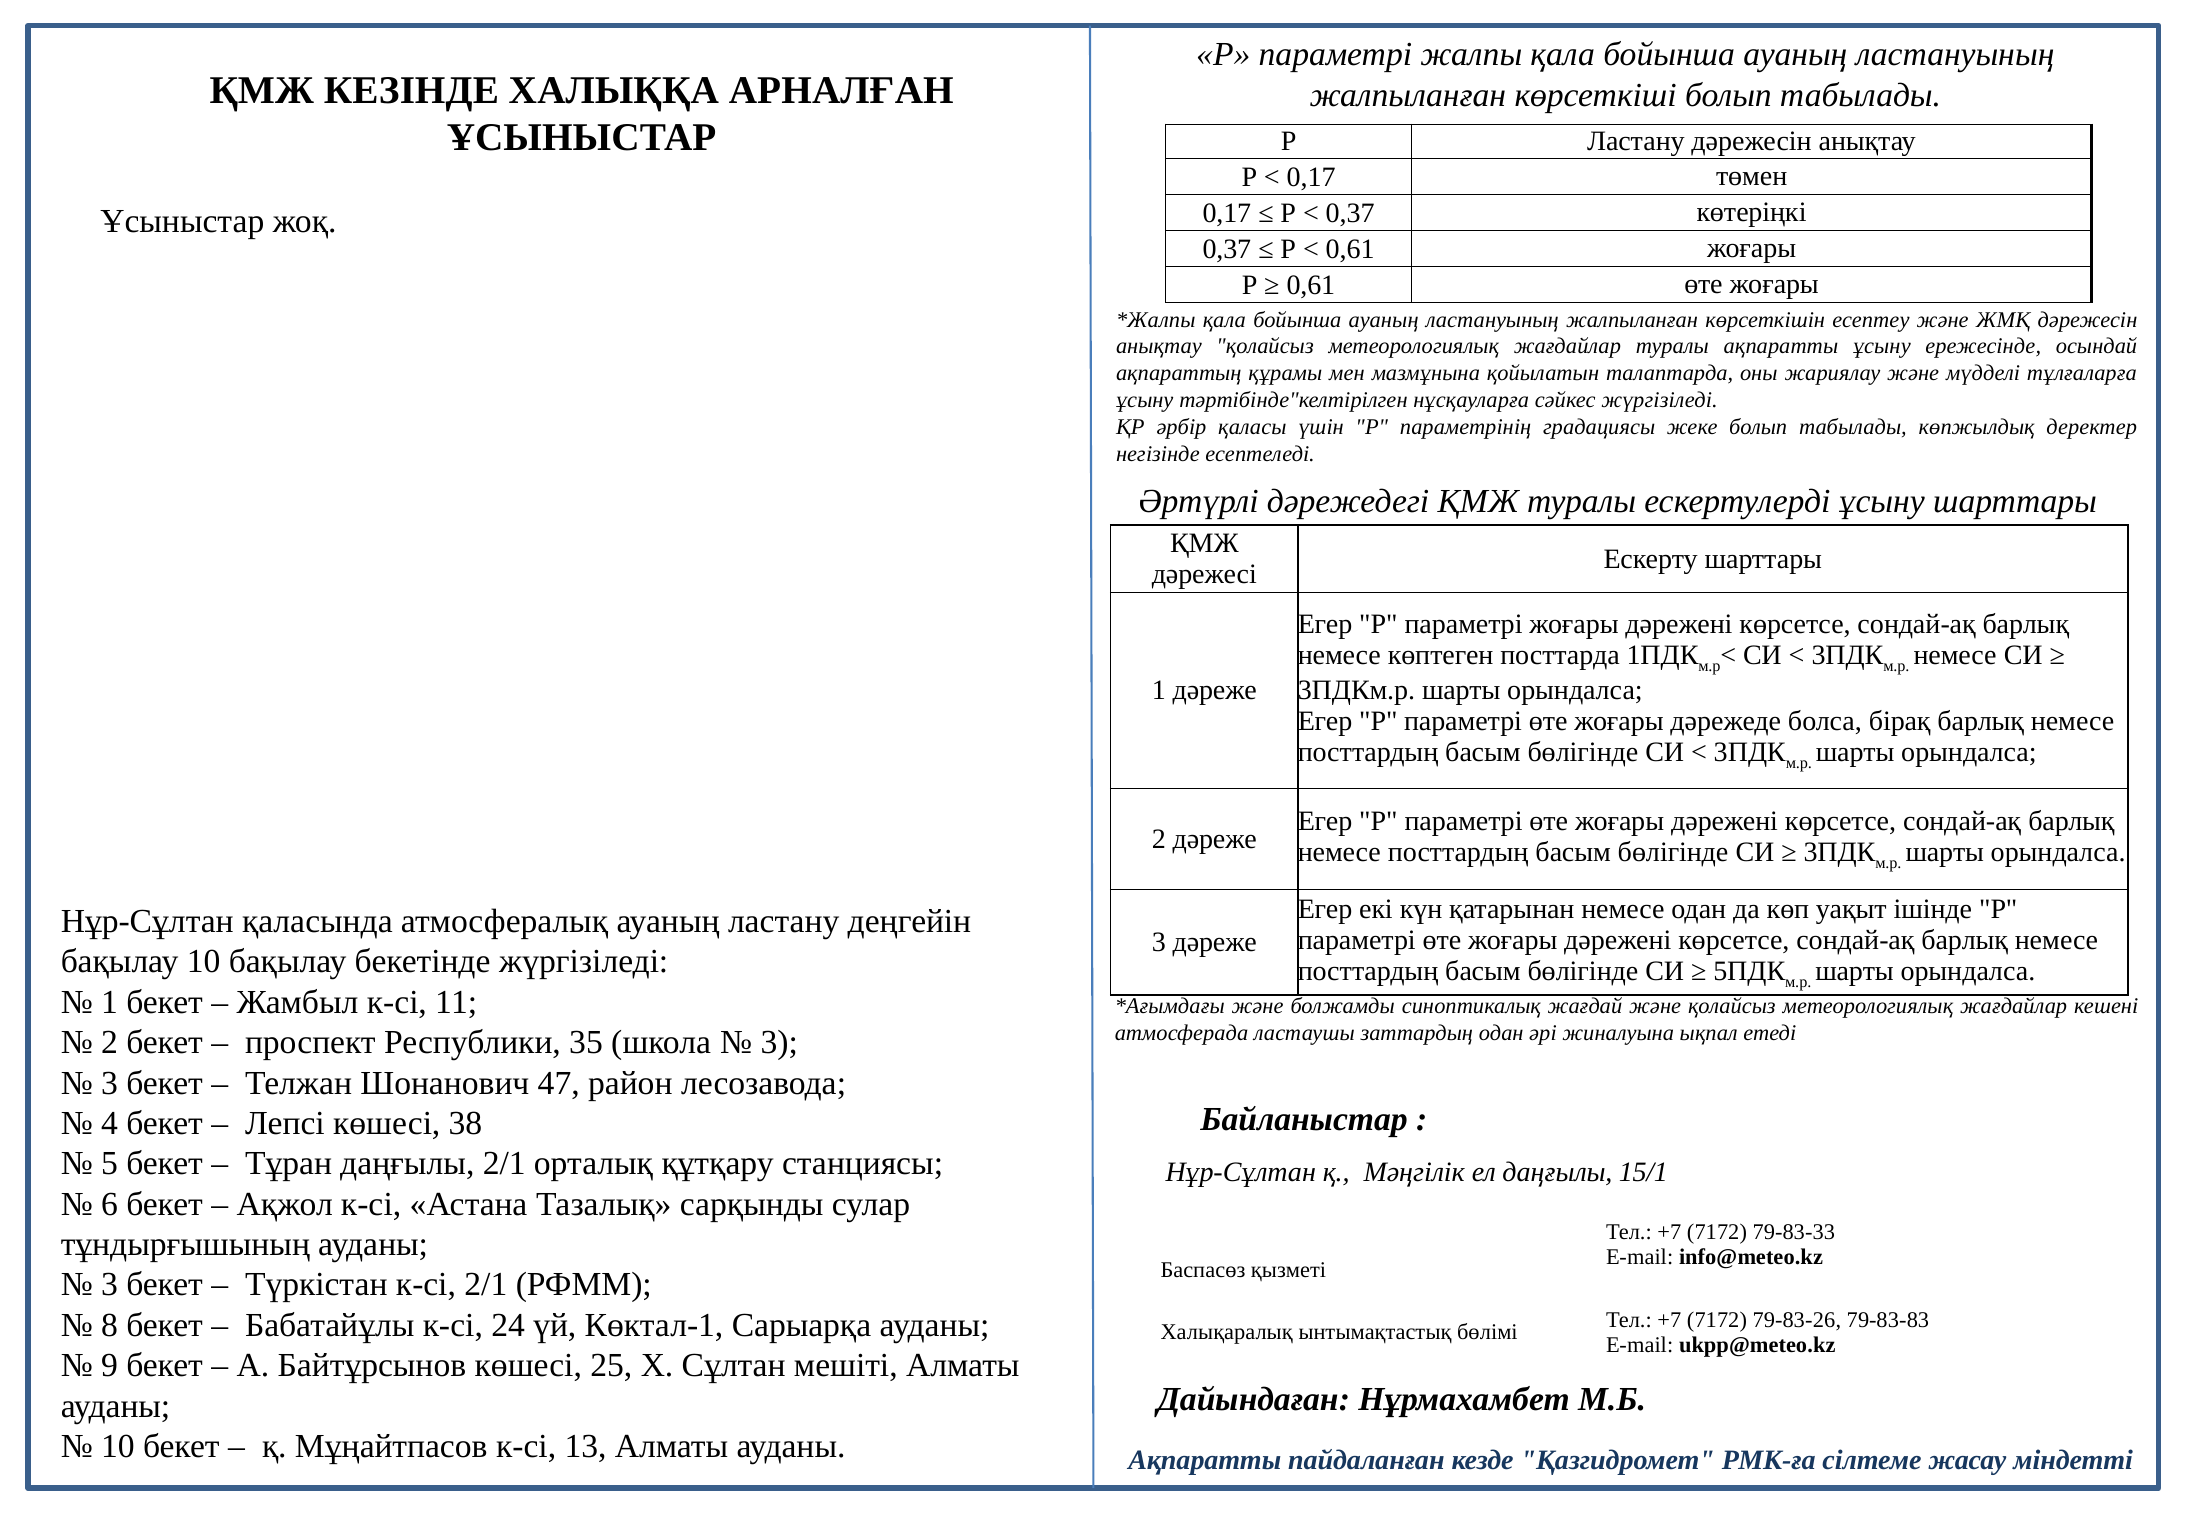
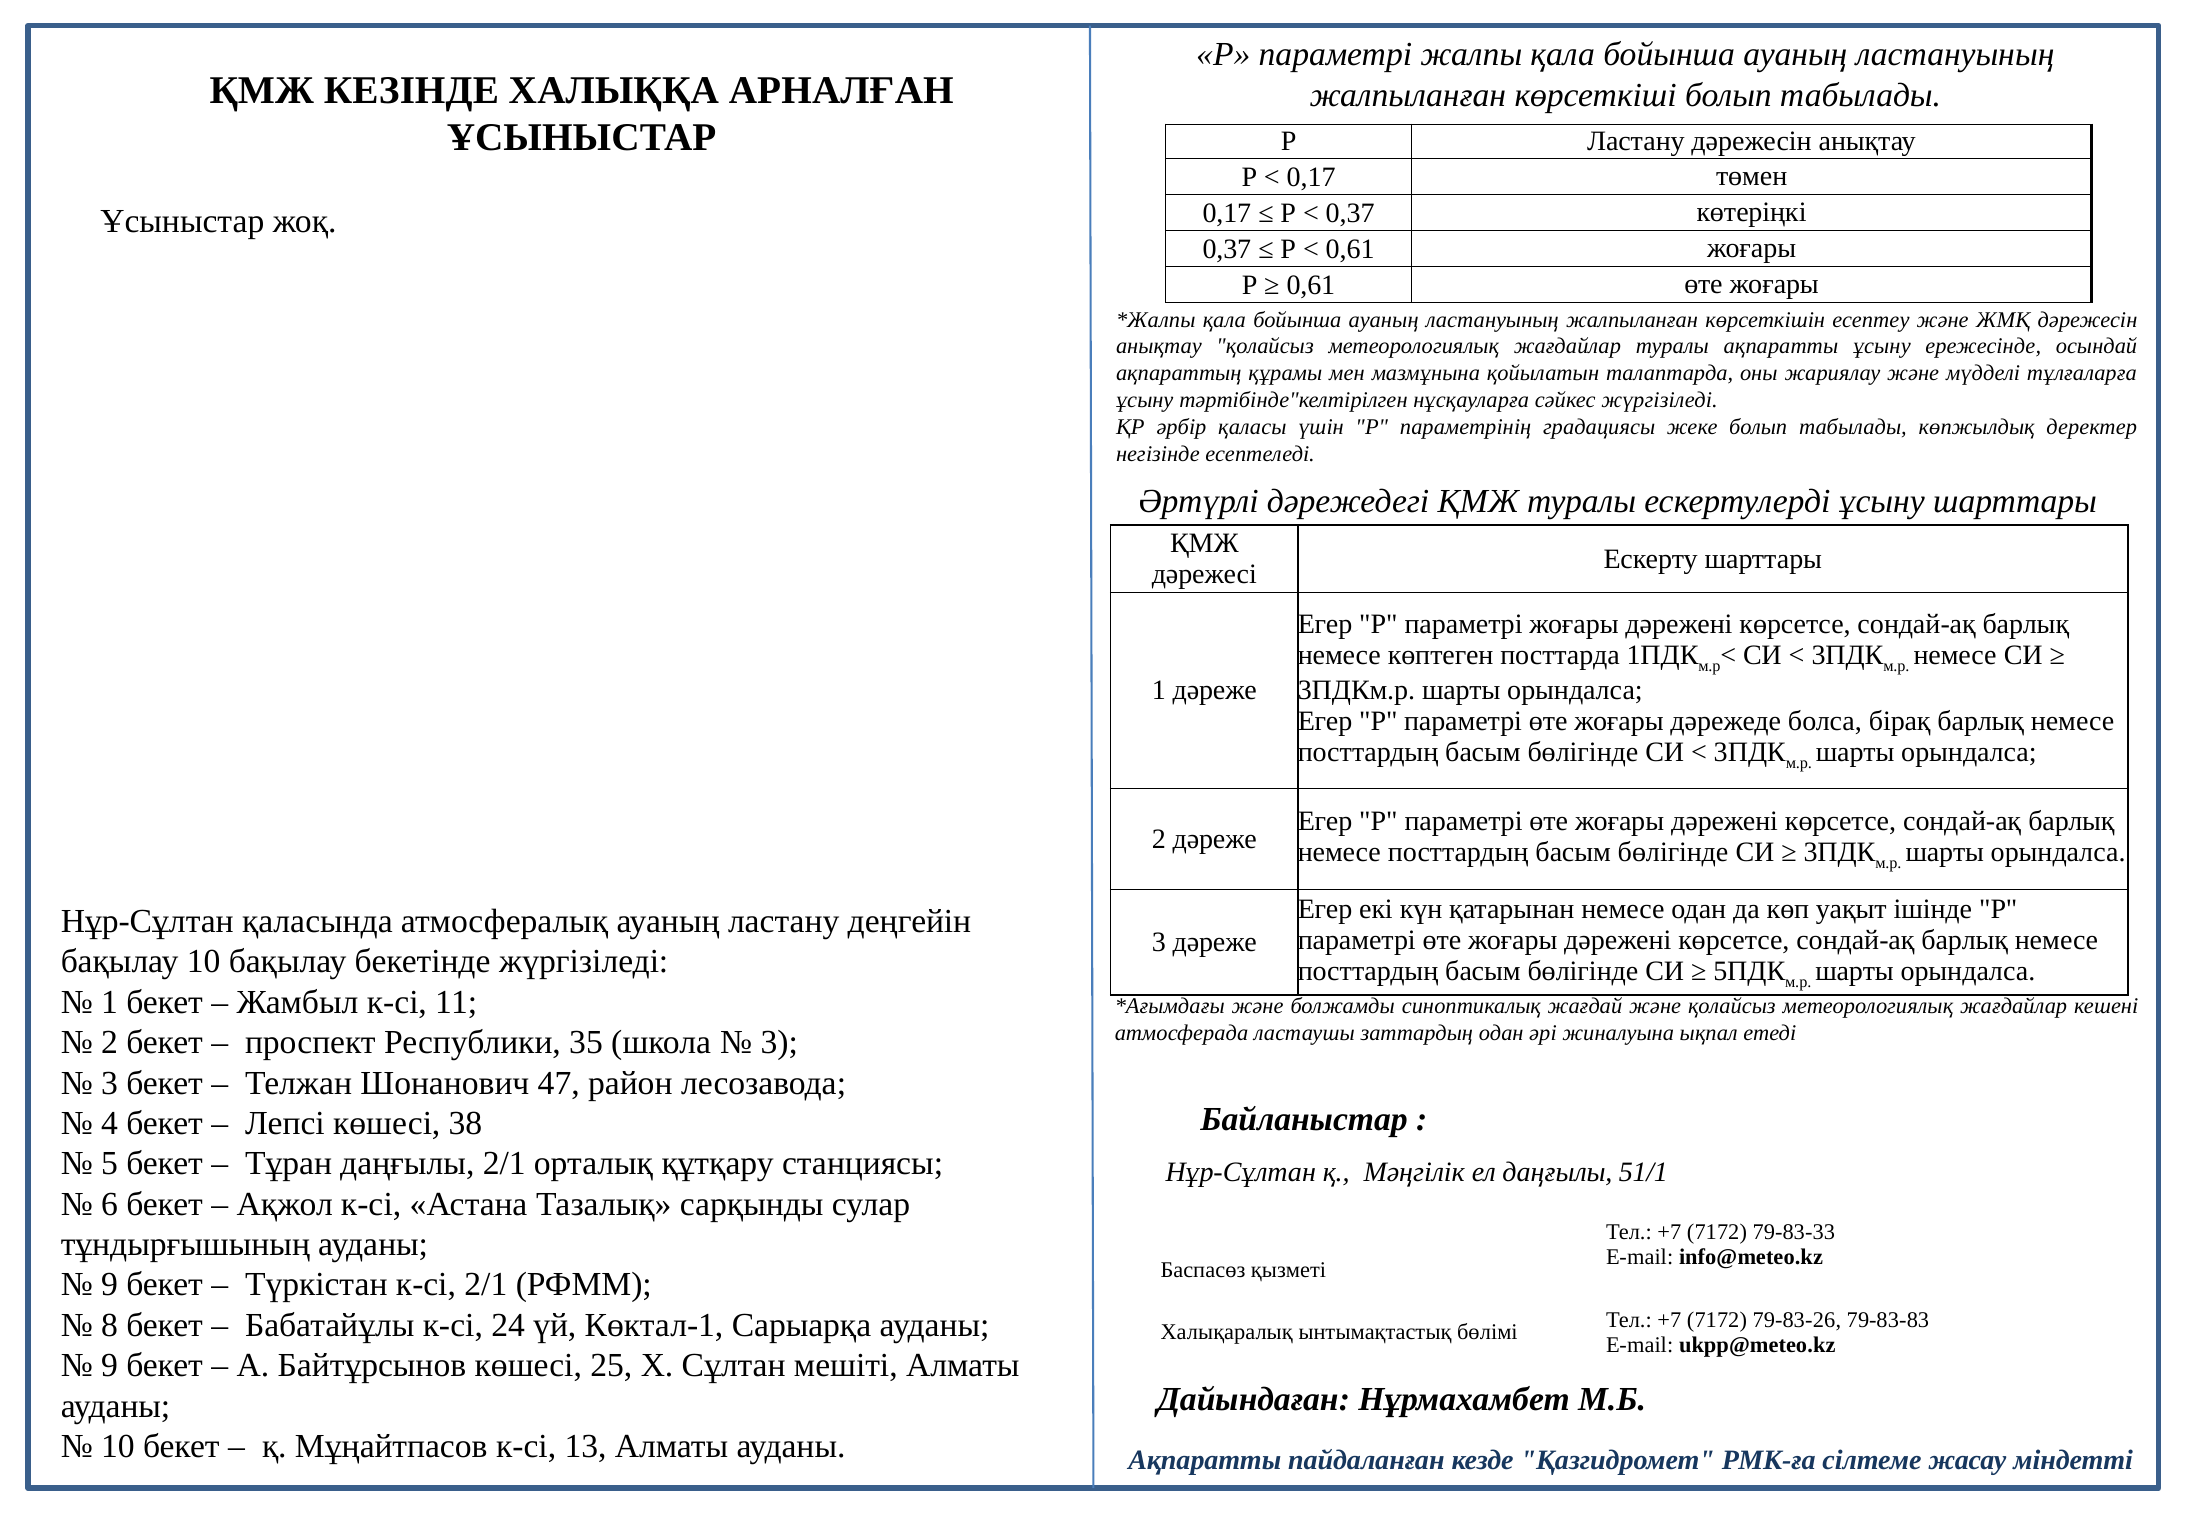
15/1: 15/1 -> 51/1
3 at (110, 1285): 3 -> 9
